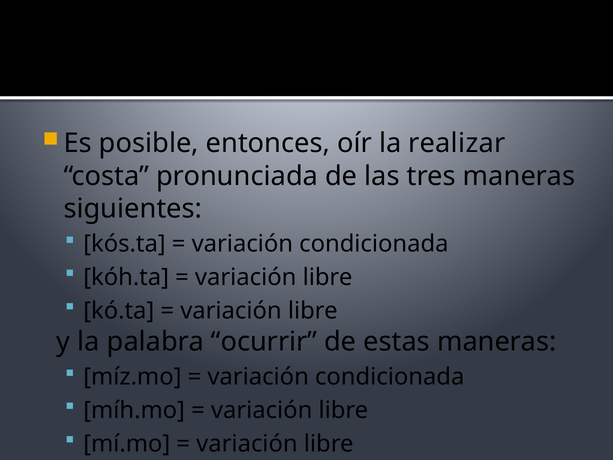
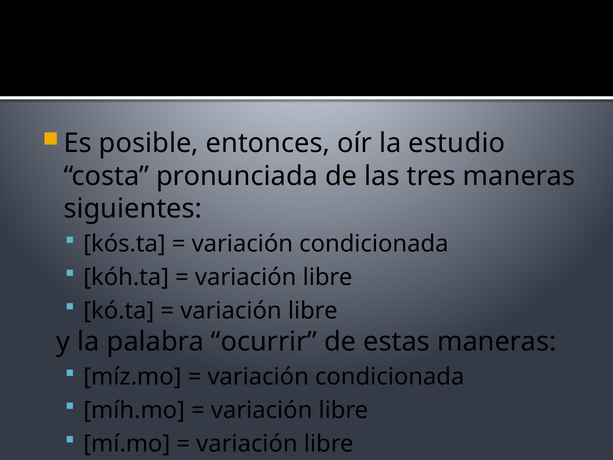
realizar: realizar -> estudio
